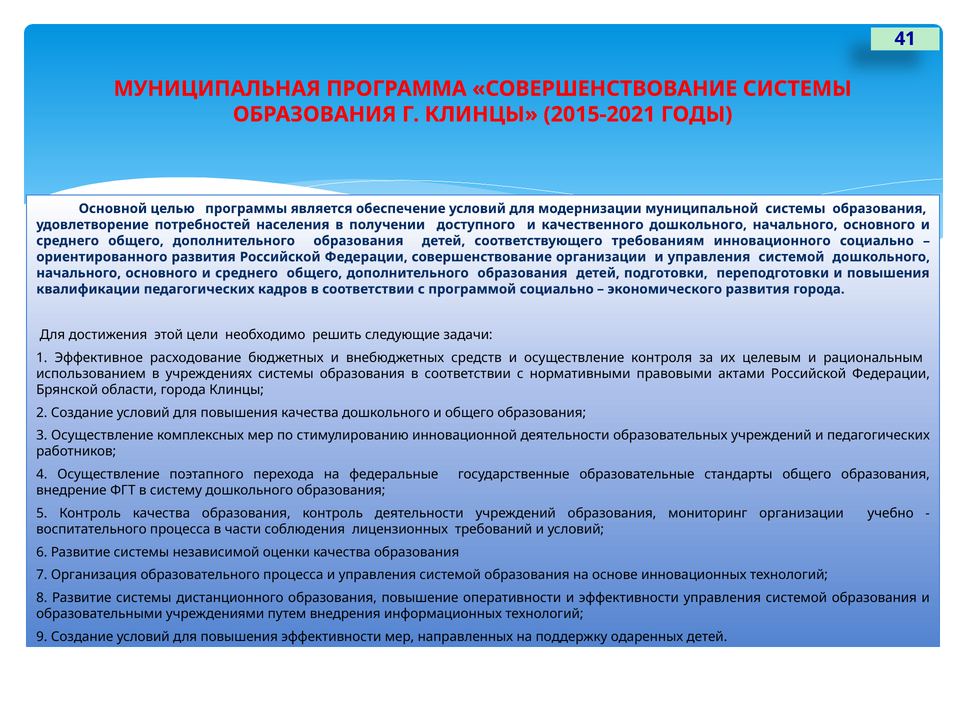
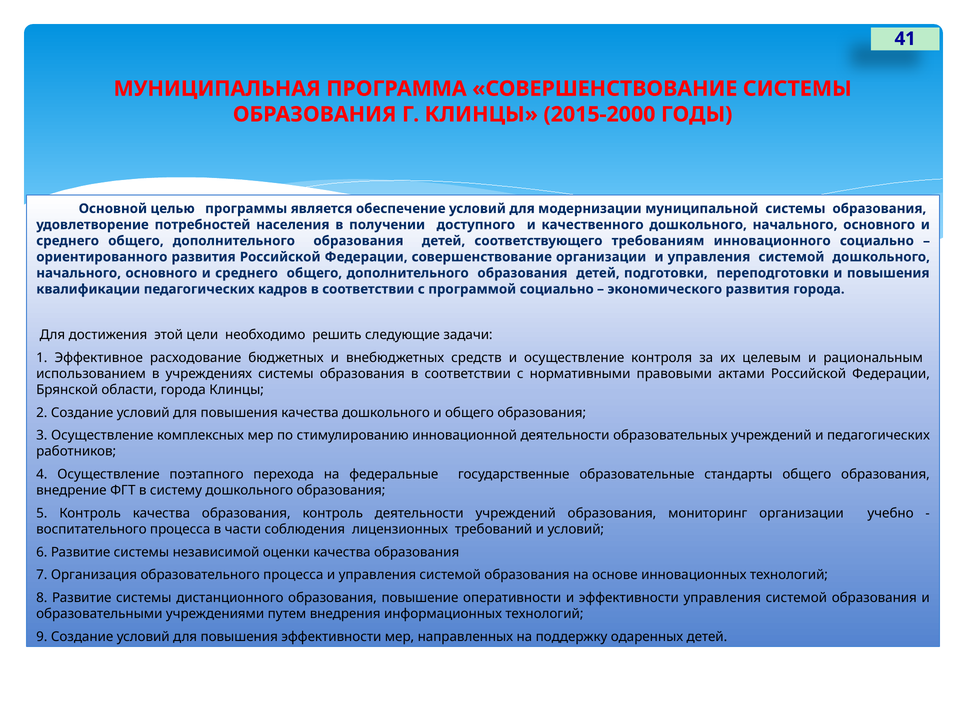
2015-2021: 2015-2021 -> 2015-2000
